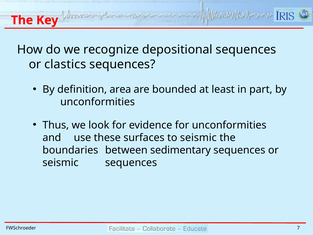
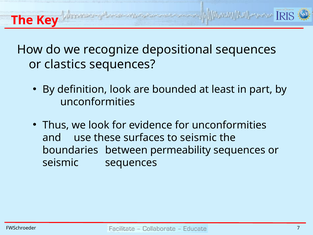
definition area: area -> look
sedimentary: sedimentary -> permeability
